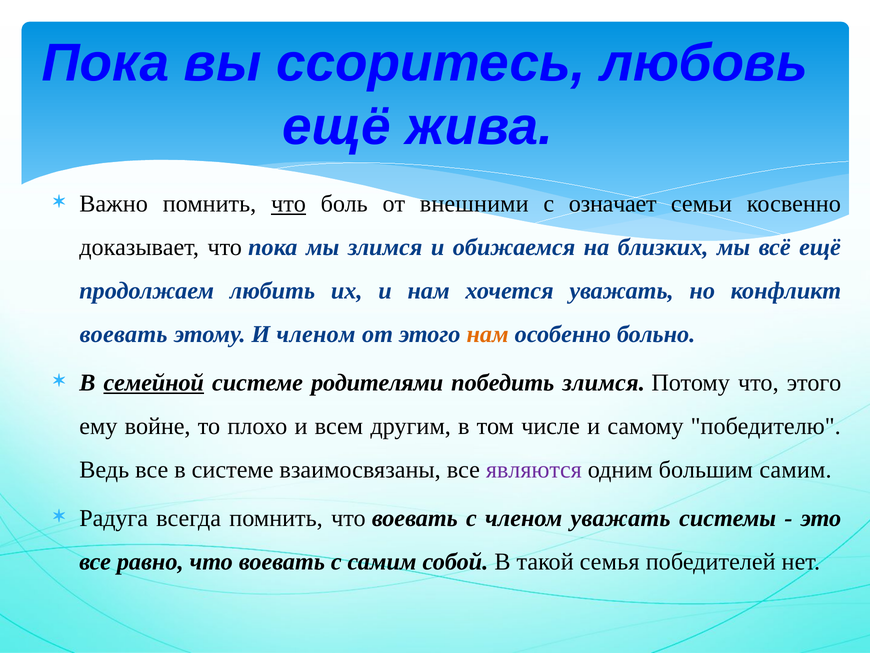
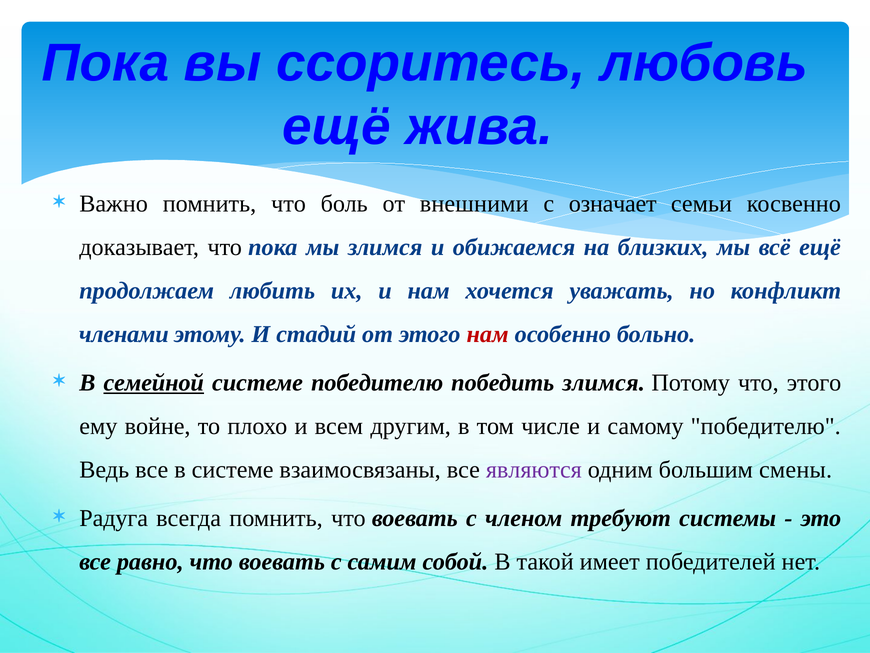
что at (289, 204) underline: present -> none
воевать at (124, 334): воевать -> членами
И членом: членом -> стадий
нам at (488, 334) colour: orange -> red
системе родителями: родителями -> победителю
большим самим: самим -> смены
членом уважать: уважать -> требуют
семья: семья -> имеет
